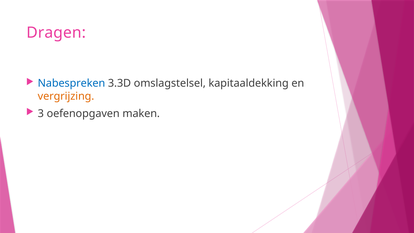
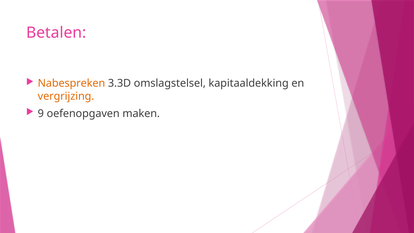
Dragen: Dragen -> Betalen
Nabespreken colour: blue -> orange
3: 3 -> 9
